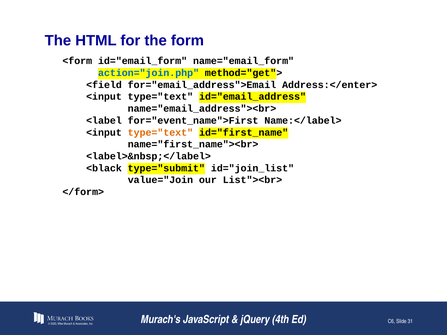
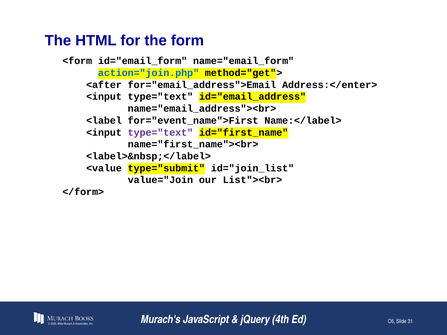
<field: <field -> <after
type="text at (160, 133) colour: orange -> purple
<black: <black -> <value
